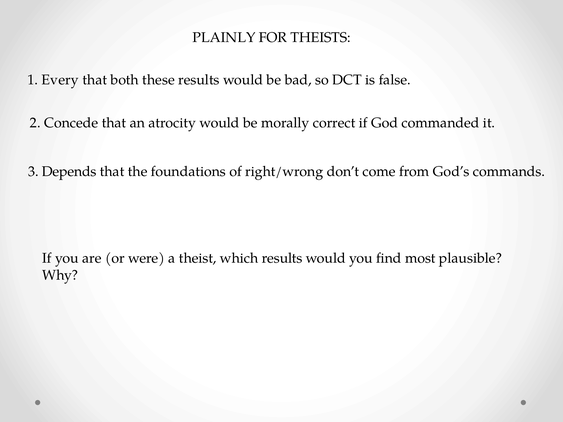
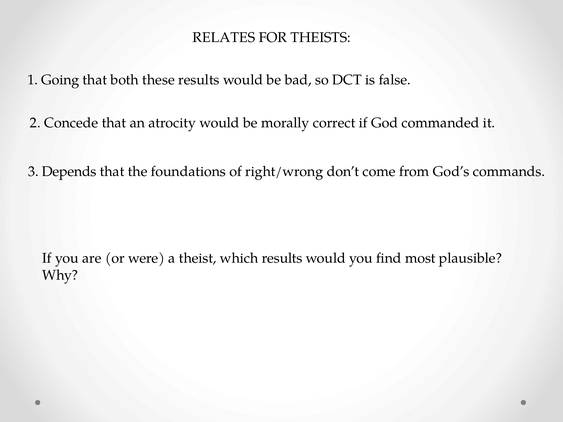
PLAINLY: PLAINLY -> RELATES
Every: Every -> Going
